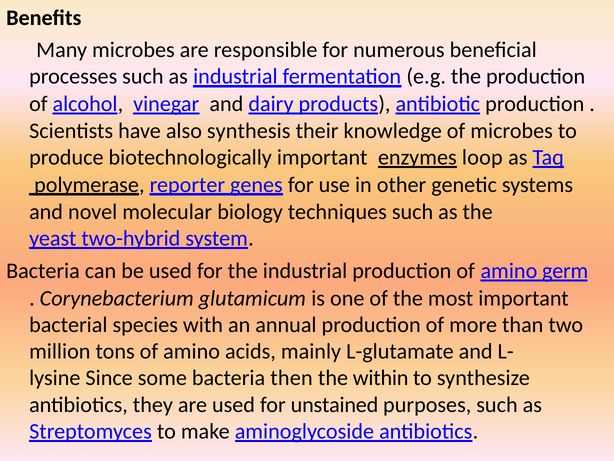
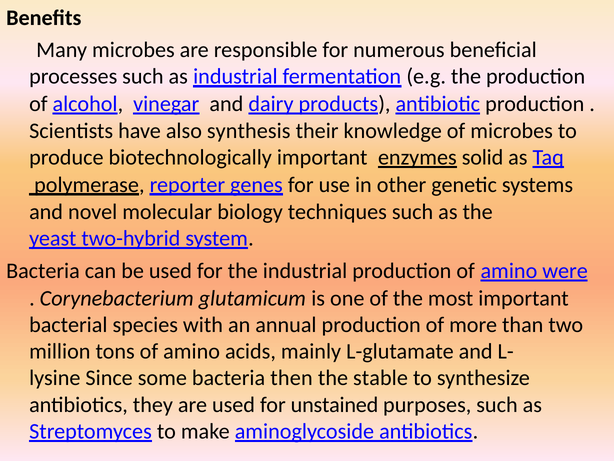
loop: loop -> solid
germ: germ -> were
within: within -> stable
